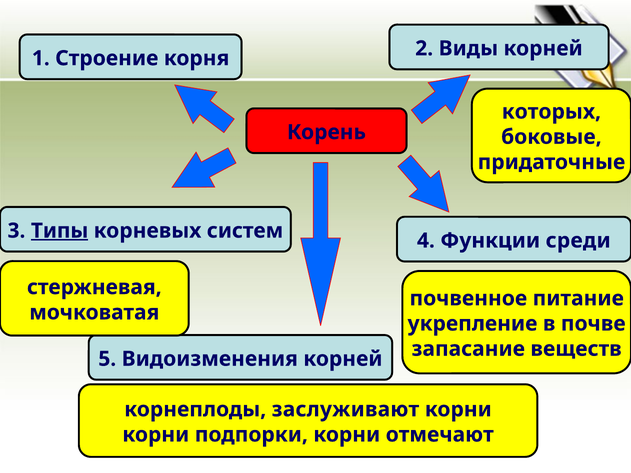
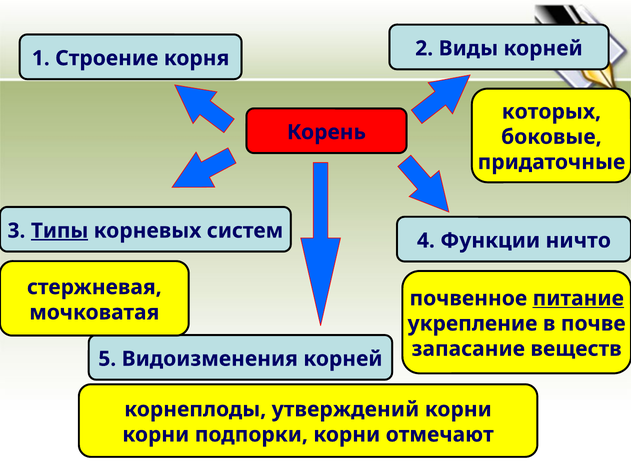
среди: среди -> ничто
питание underline: none -> present
заслуживают: заслуживают -> утверждений
